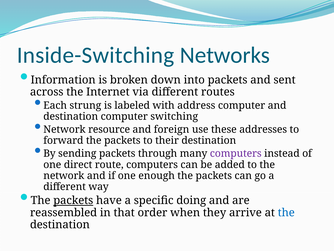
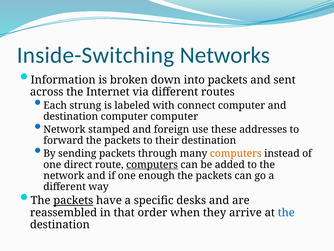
address: address -> connect
computer switching: switching -> computer
resource: resource -> stamped
computers at (236, 153) colour: purple -> orange
computers at (152, 164) underline: none -> present
doing: doing -> desks
